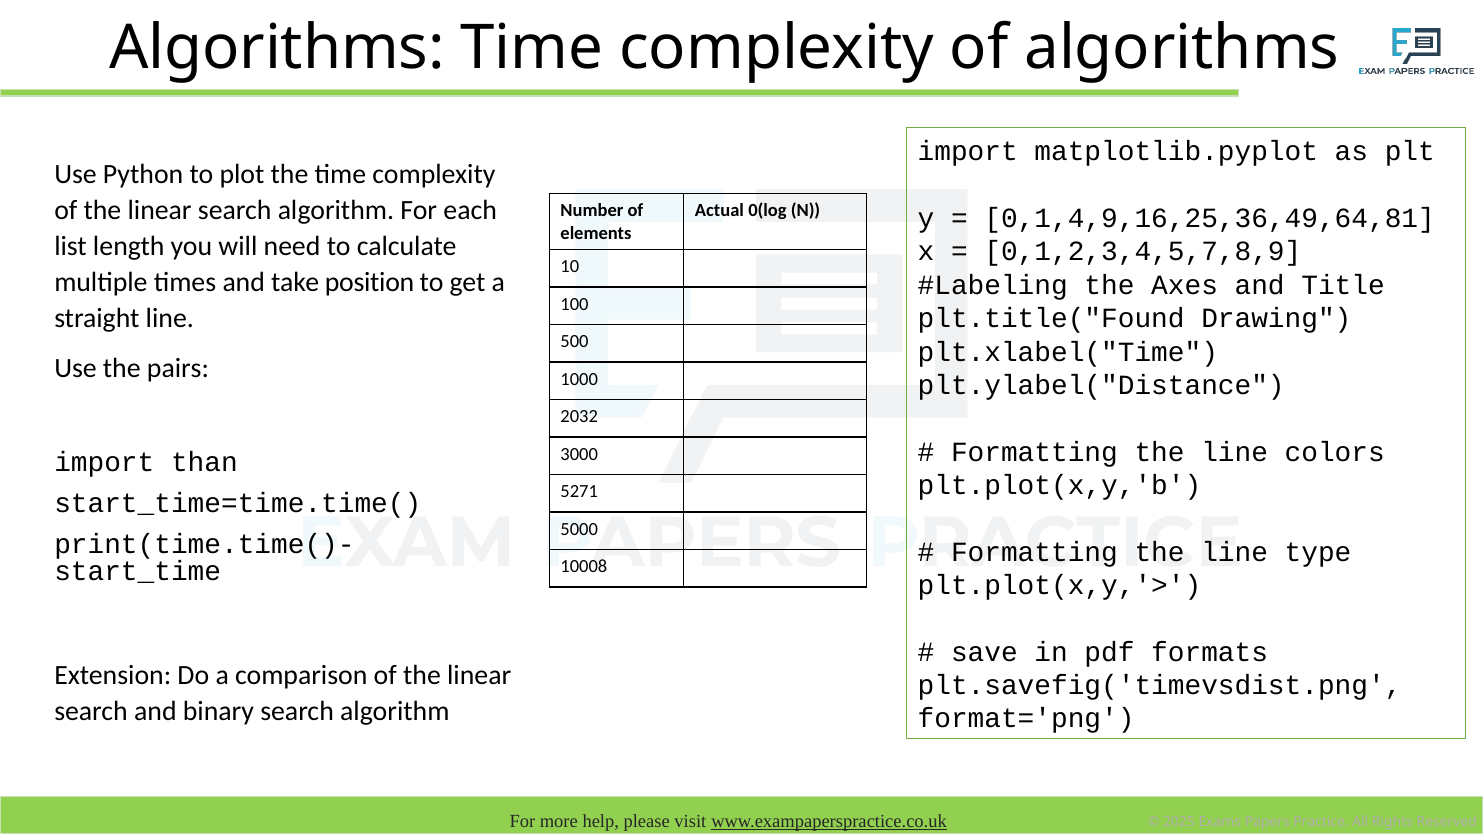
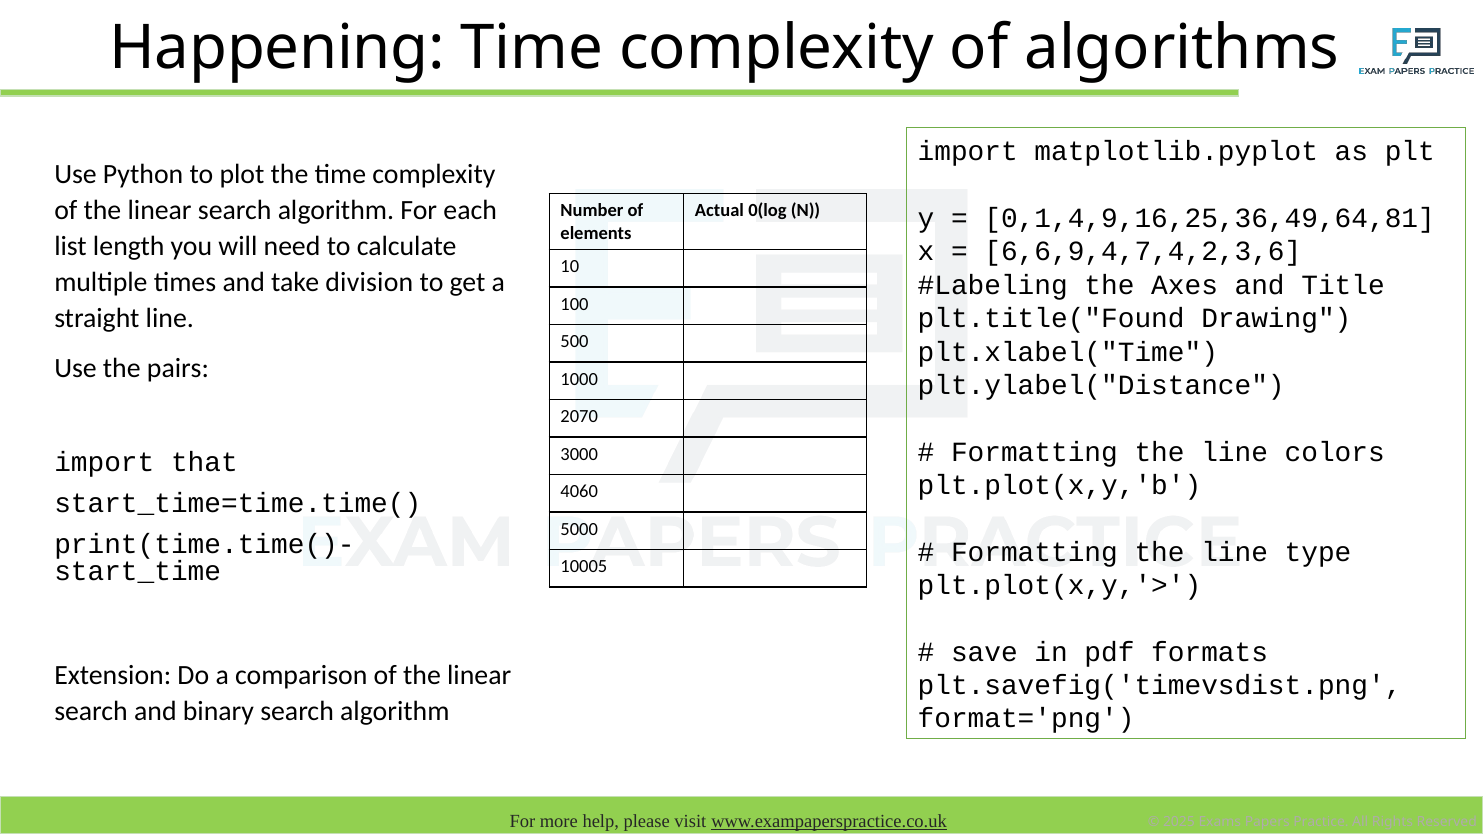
Algorithms at (277, 49): Algorithms -> Happening
0,1,2,3,4,5,7,8,9: 0,1,2,3,4,5,7,8,9 -> 6,6,9,4,7,4,2,3,6
position: position -> division
2032: 2032 -> 2070
than: than -> that
5271: 5271 -> 4060
10008: 10008 -> 10005
